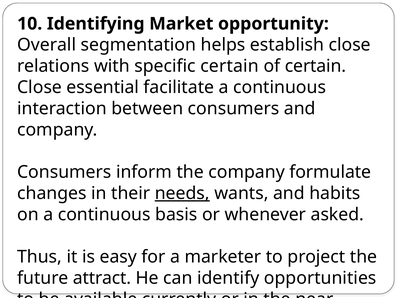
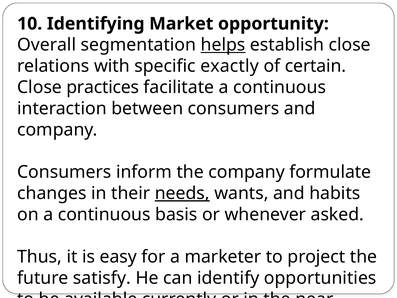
helps underline: none -> present
specific certain: certain -> exactly
essential: essential -> practices
attract: attract -> satisfy
